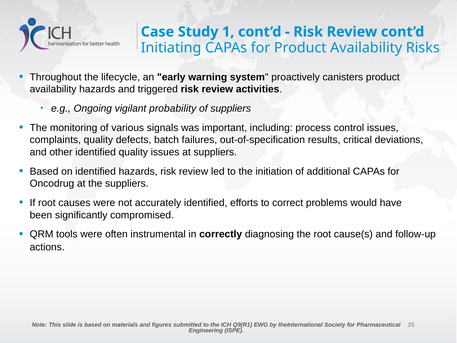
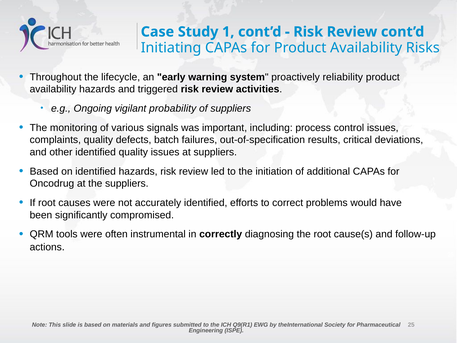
canisters: canisters -> reliability
